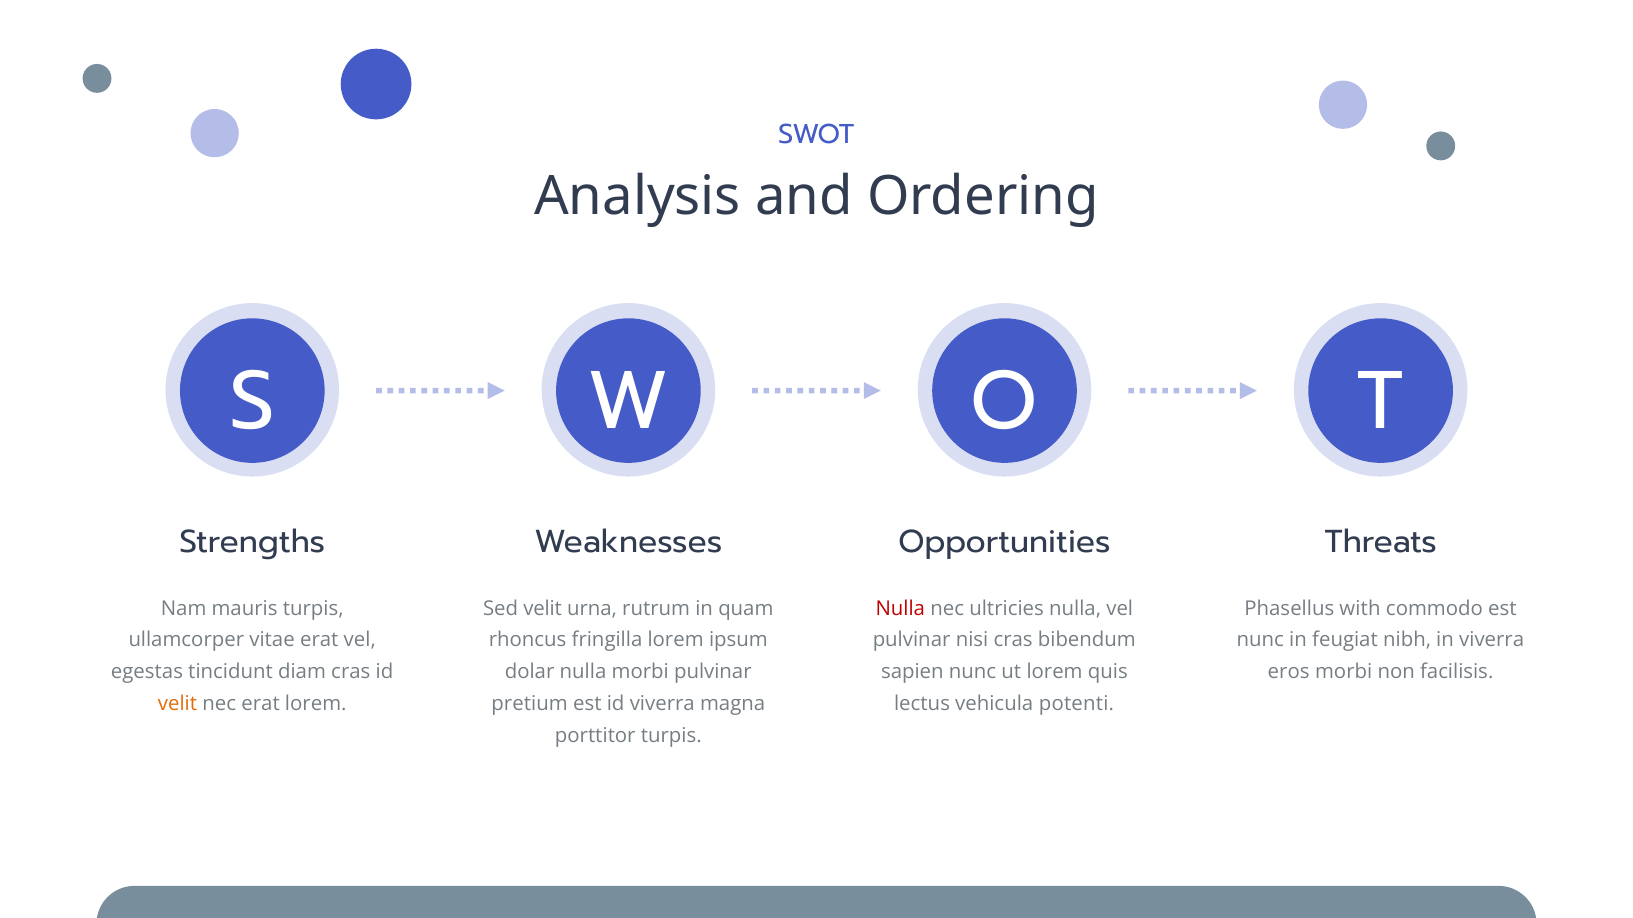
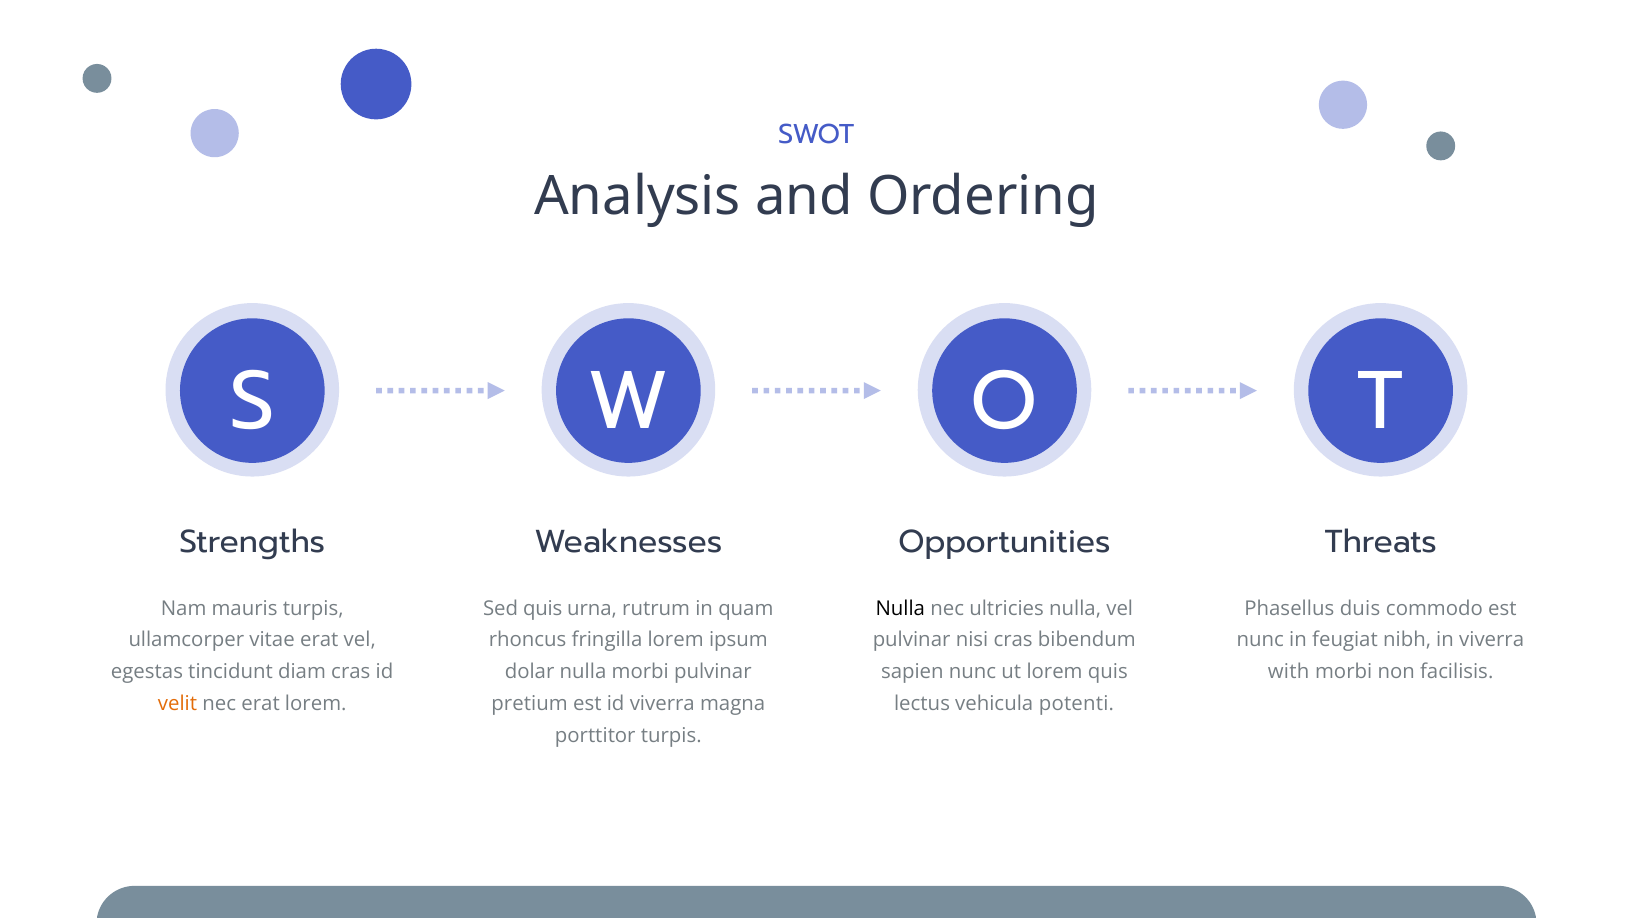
Sed velit: velit -> quis
Nulla at (900, 609) colour: red -> black
with: with -> duis
eros: eros -> with
